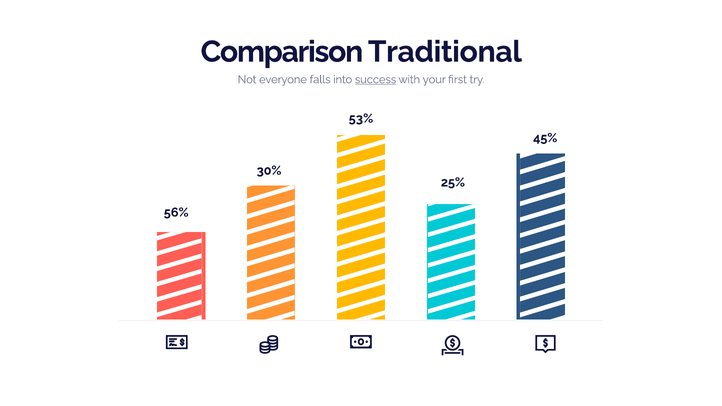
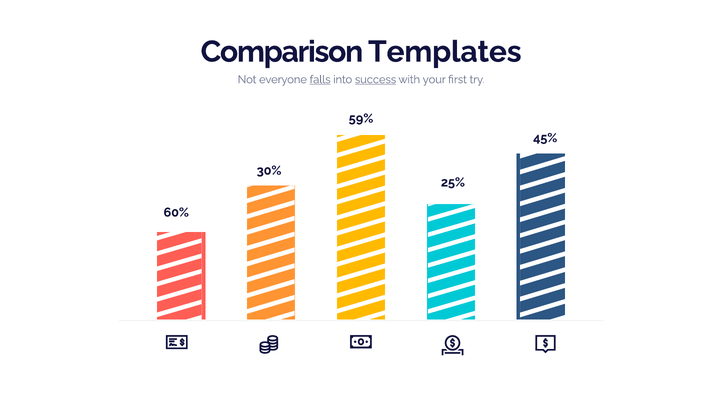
Traditional: Traditional -> Templates
falls underline: none -> present
53%: 53% -> 59%
56%: 56% -> 60%
